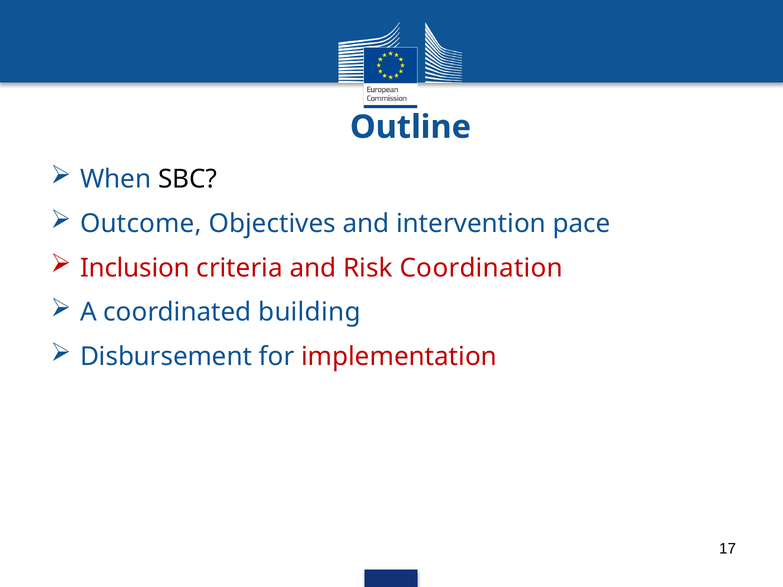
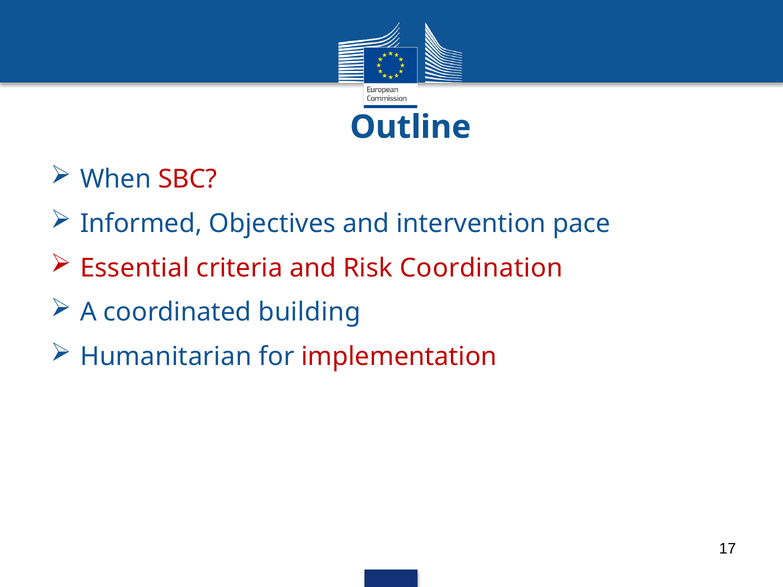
SBC colour: black -> red
Outcome: Outcome -> Informed
Inclusion: Inclusion -> Essential
Disbursement: Disbursement -> Humanitarian
